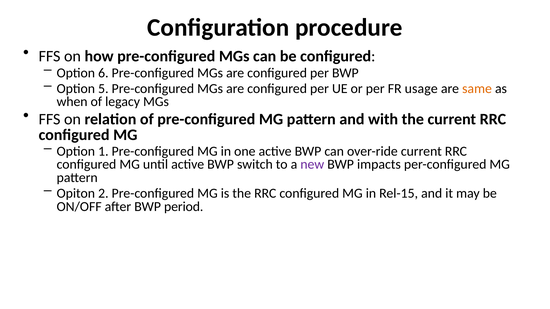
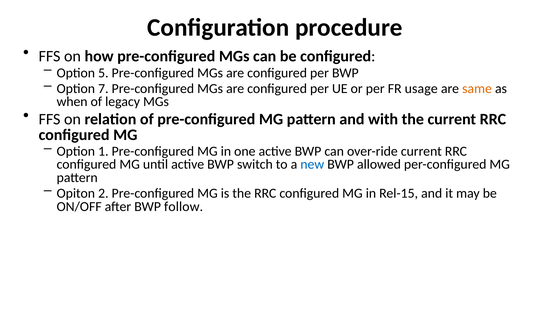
6: 6 -> 5
5: 5 -> 7
new colour: purple -> blue
impacts: impacts -> allowed
period: period -> follow
